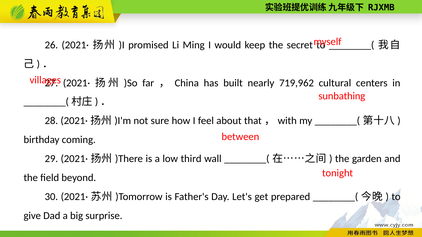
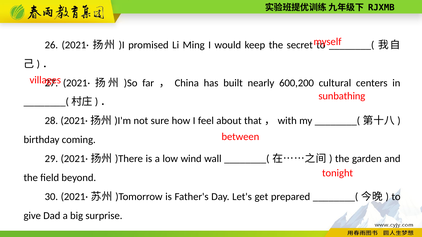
719,962: 719,962 -> 600,200
third: third -> wind
